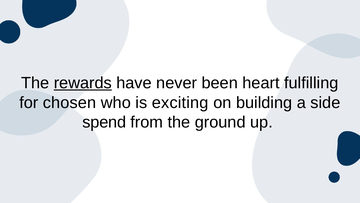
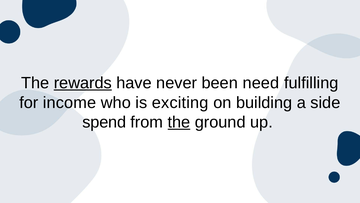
heart: heart -> need
chosen: chosen -> income
the at (179, 122) underline: none -> present
